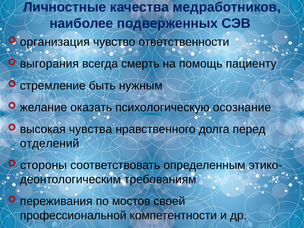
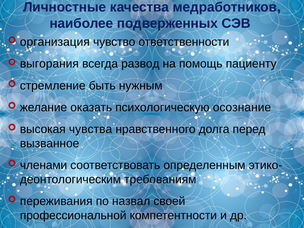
смерть: смерть -> развод
отделений: отделений -> вызванное
стороны: стороны -> членами
мостов: мостов -> назвал
